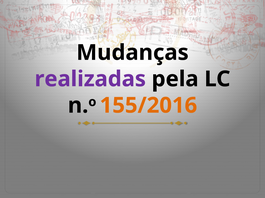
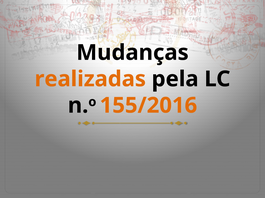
realizadas colour: purple -> orange
